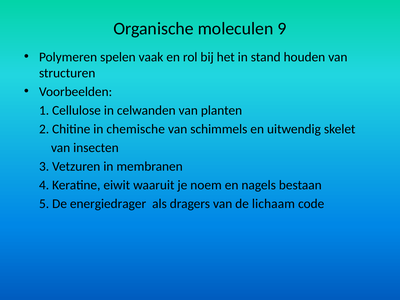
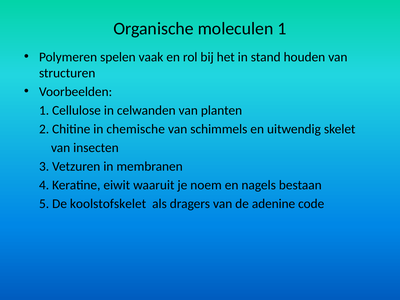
moleculen 9: 9 -> 1
energiedrager: energiedrager -> koolstofskelet
lichaam: lichaam -> adenine
